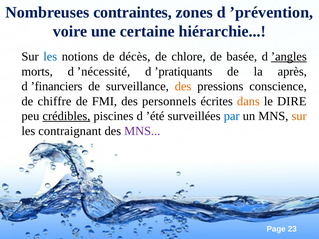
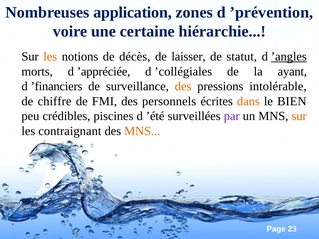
contraintes: contraintes -> application
les at (50, 57) colour: blue -> orange
chlore: chlore -> laisser
basée: basée -> statut
’nécessité: ’nécessité -> ’appréciée
’pratiquants: ’pratiquants -> ’collégiales
après: après -> ayant
conscience: conscience -> intolérable
DIRE: DIRE -> BIEN
crédibles underline: present -> none
par colour: blue -> purple
MNS at (142, 131) colour: purple -> orange
